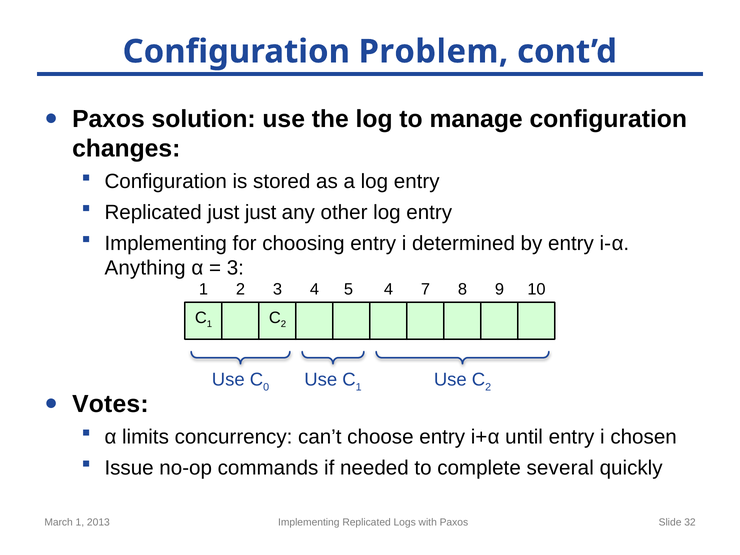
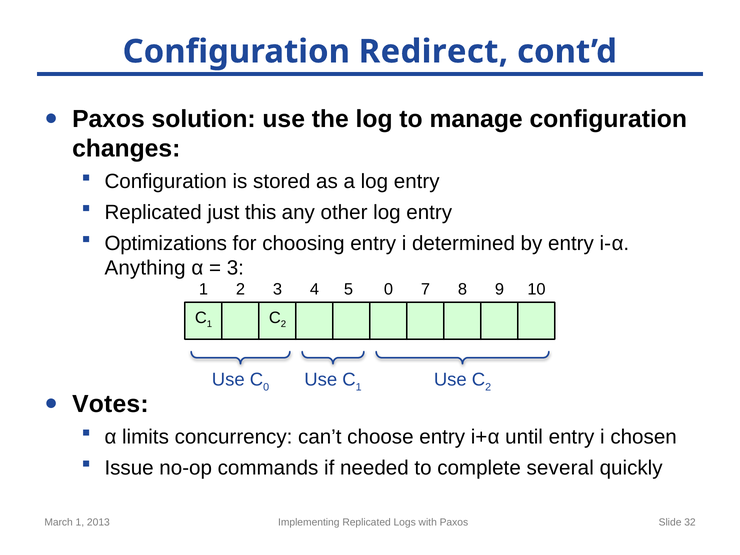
Problem: Problem -> Redirect
just just: just -> this
Implementing at (166, 243): Implementing -> Optimizations
5 4: 4 -> 0
